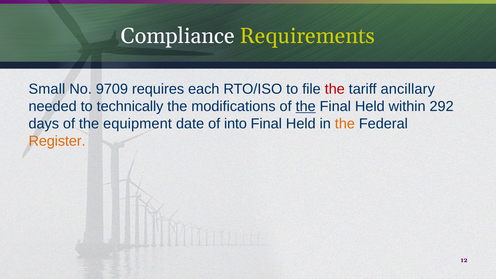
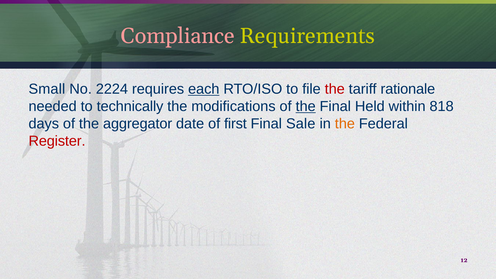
Compliance colour: white -> pink
9709: 9709 -> 2224
each underline: none -> present
ancillary: ancillary -> rationale
292: 292 -> 818
equipment: equipment -> aggregator
into: into -> first
Held at (301, 124): Held -> Sale
Register colour: orange -> red
